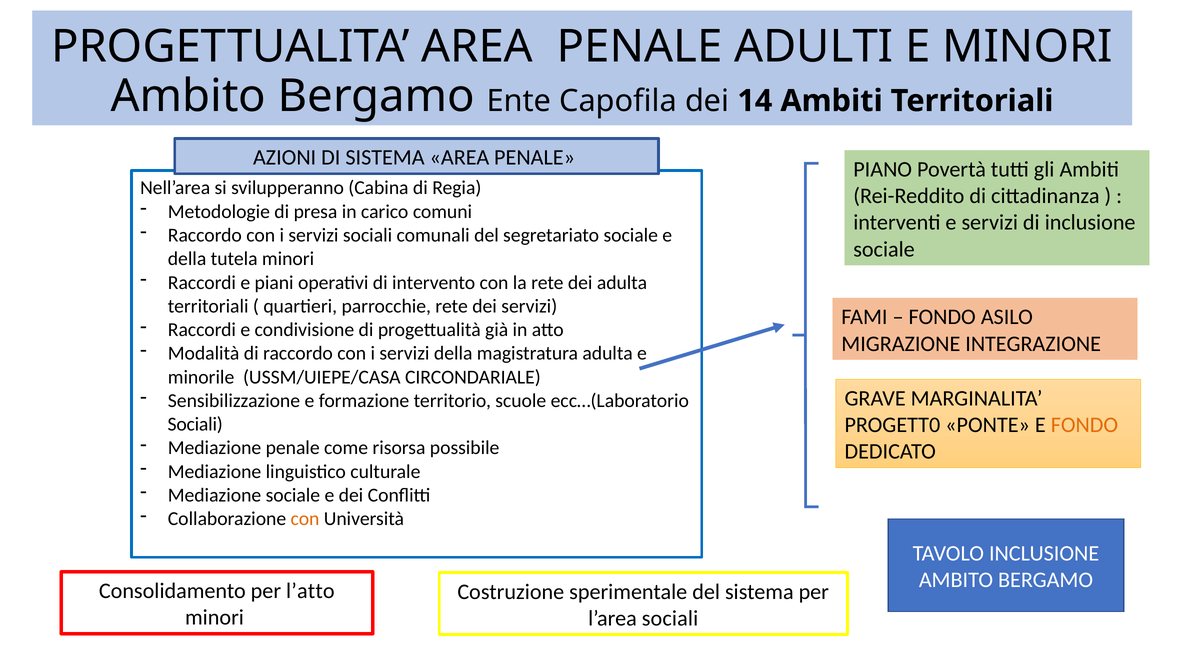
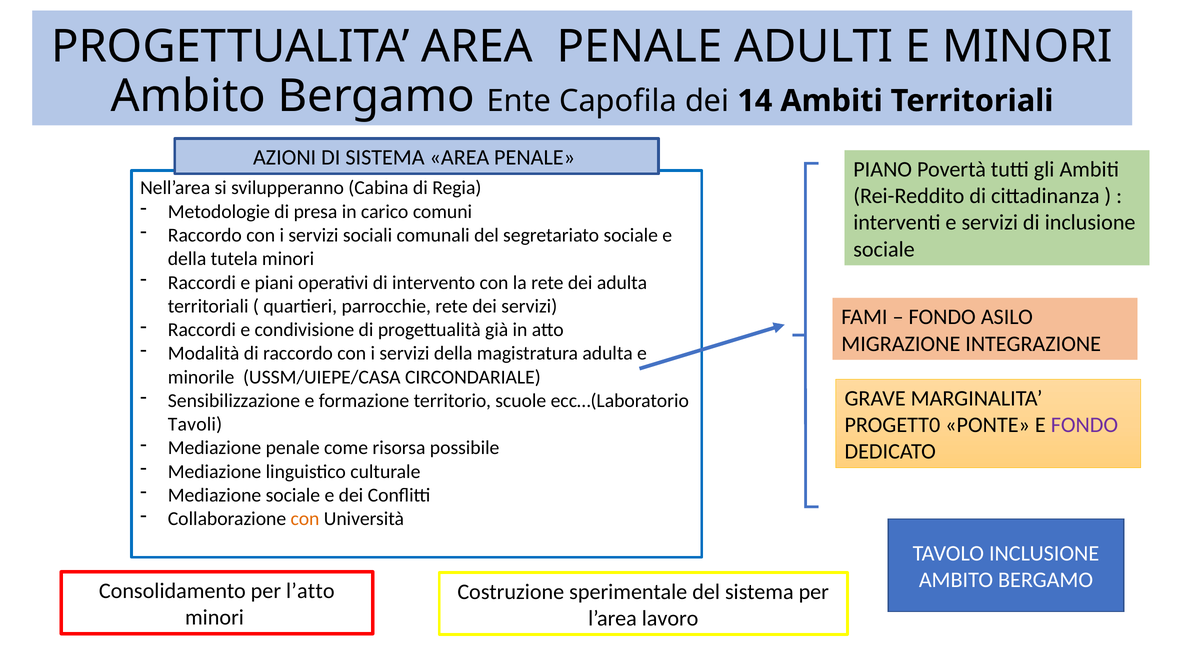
FONDO at (1084, 425) colour: orange -> purple
Sociali at (195, 424): Sociali -> Tavoli
l’area sociali: sociali -> lavoro
